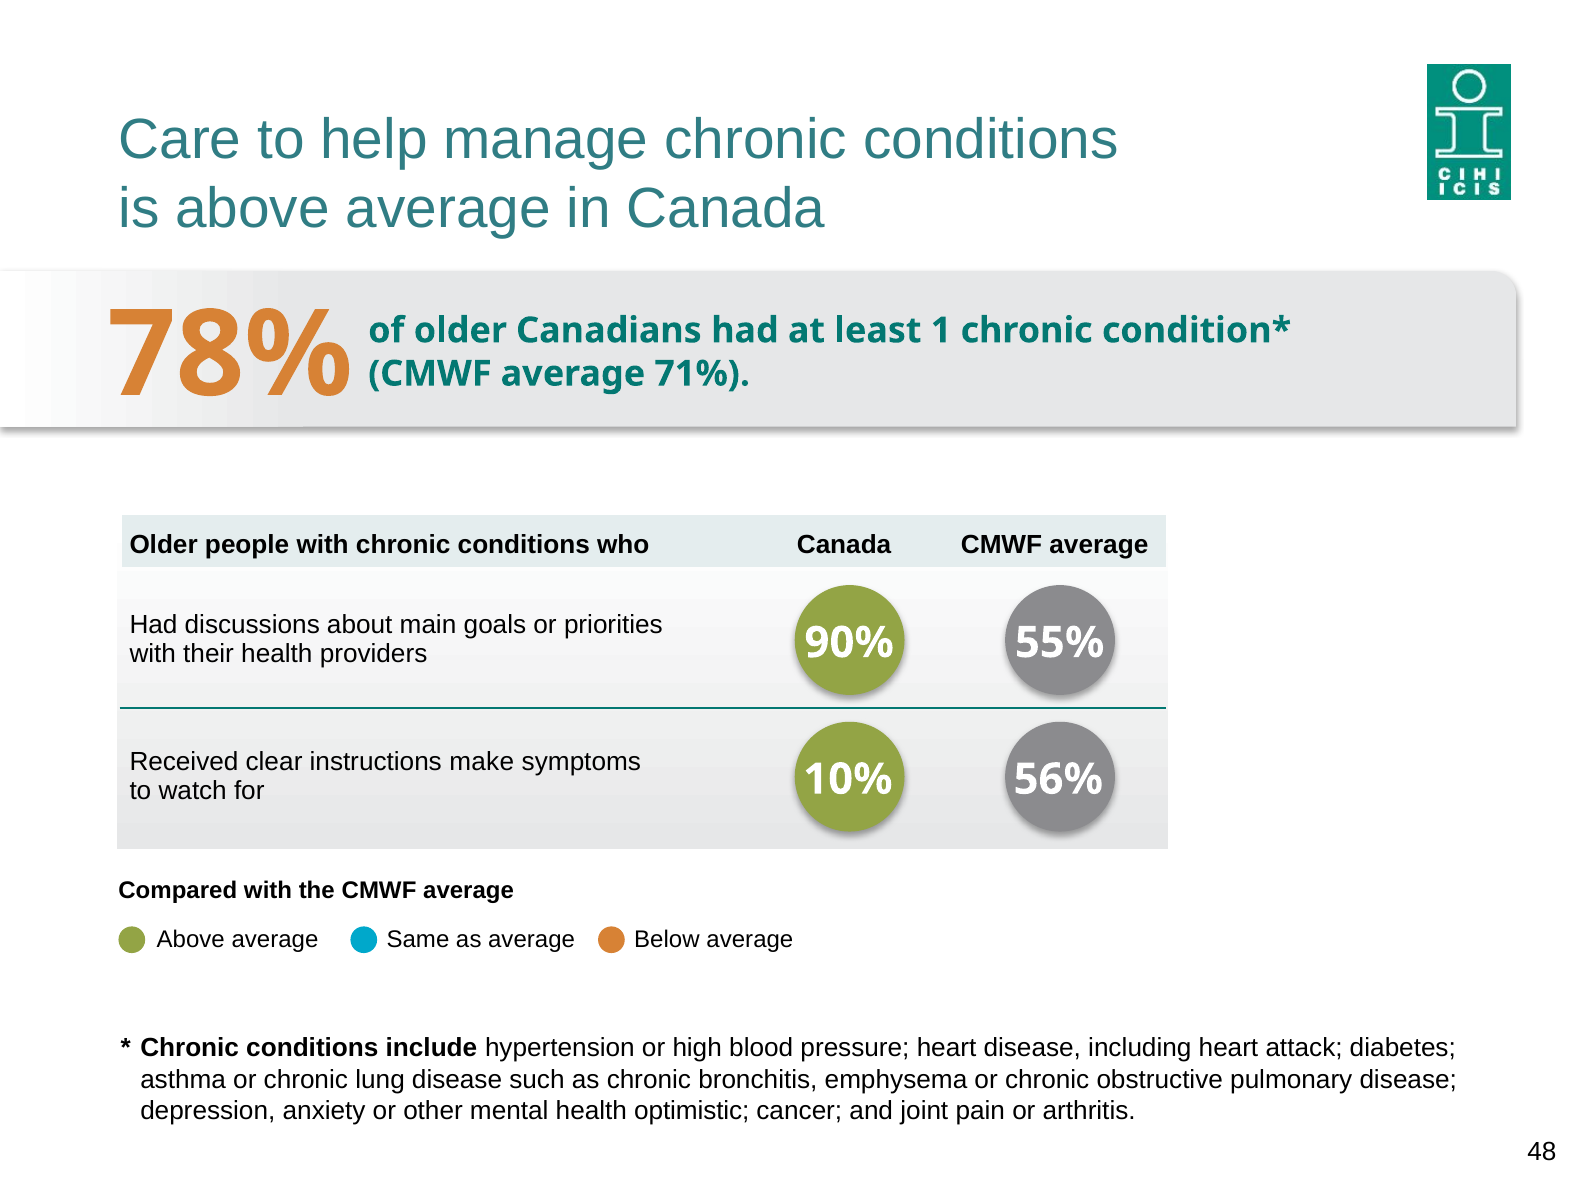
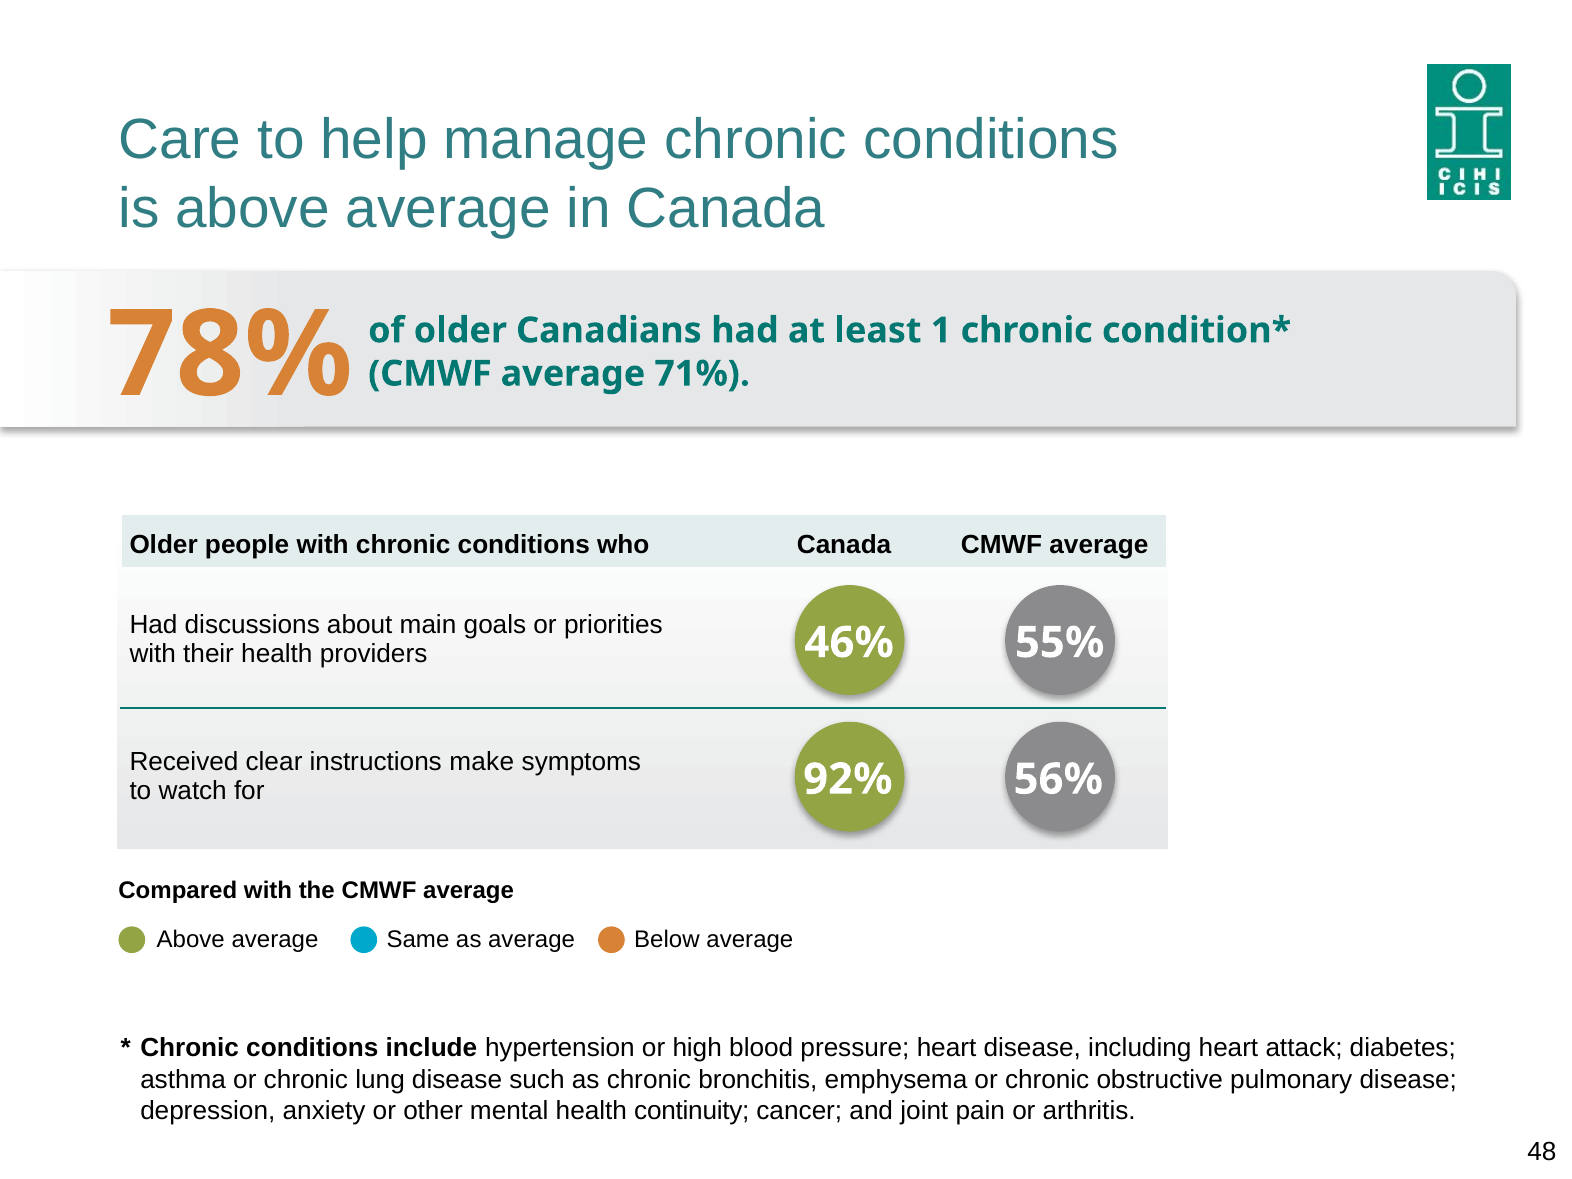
90%: 90% -> 46%
10%: 10% -> 92%
optimistic: optimistic -> continuity
